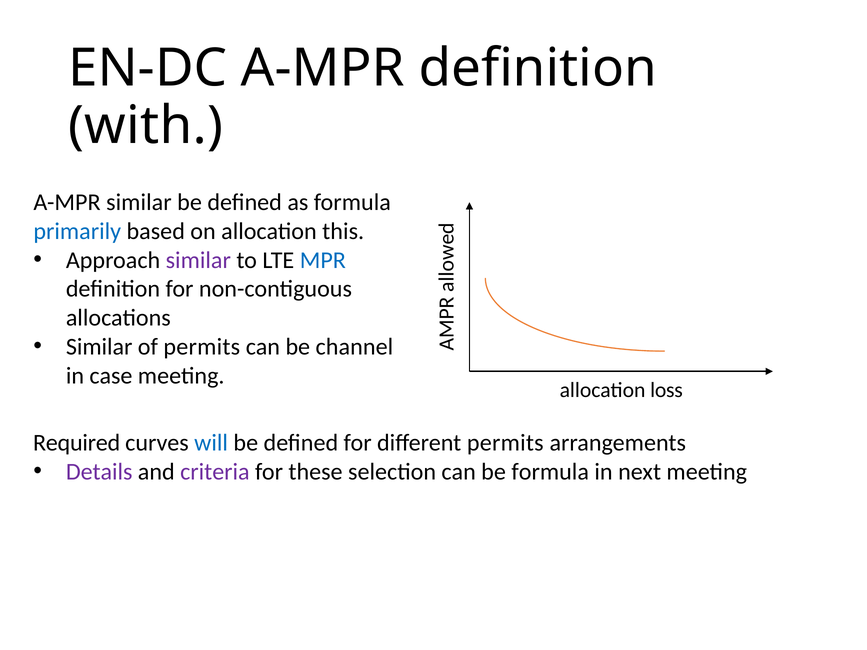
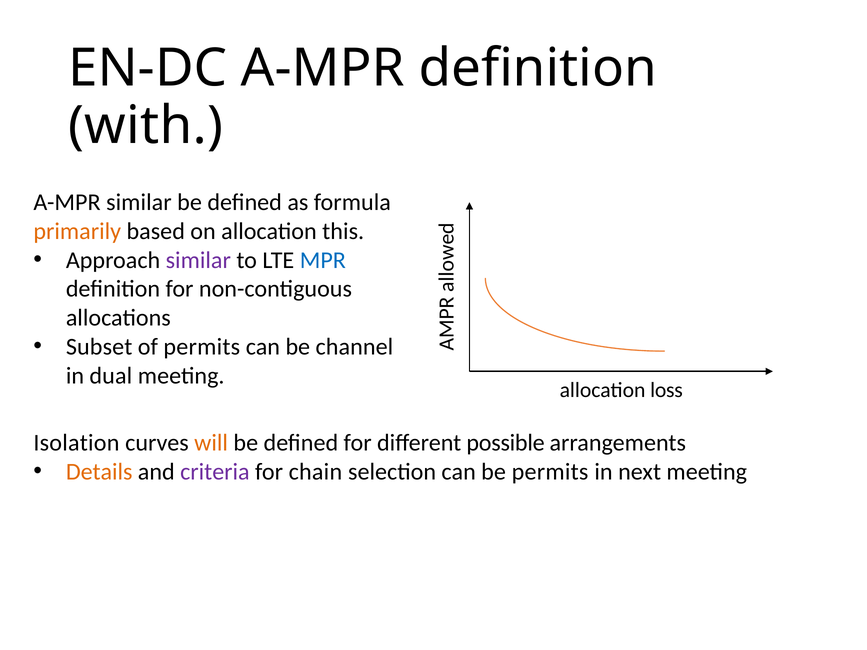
primarily colour: blue -> orange
Similar at (99, 347): Similar -> Subset
case: case -> dual
Required: Required -> Isolation
will colour: blue -> orange
different permits: permits -> possible
Details colour: purple -> orange
these: these -> chain
be formula: formula -> permits
